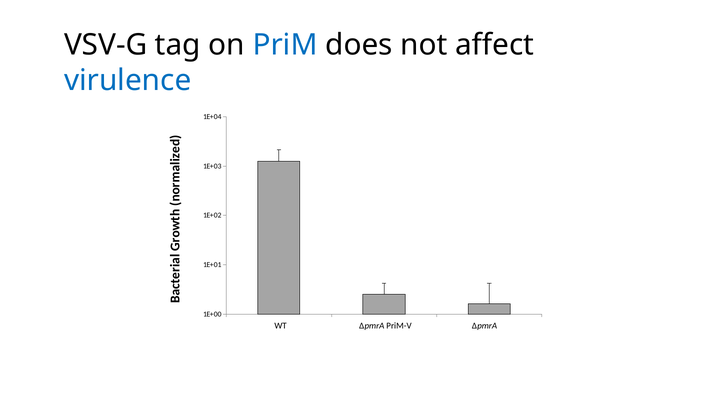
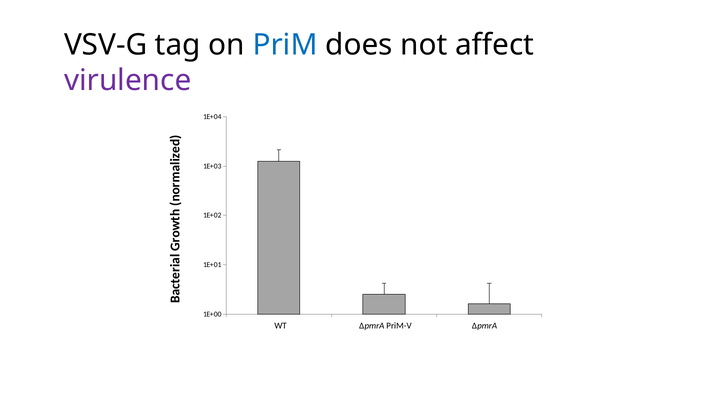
virulence colour: blue -> purple
